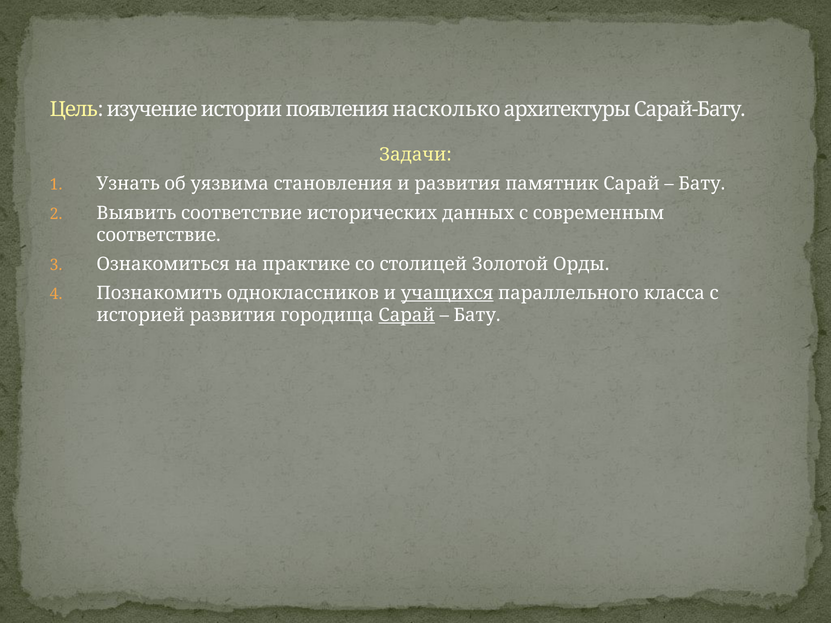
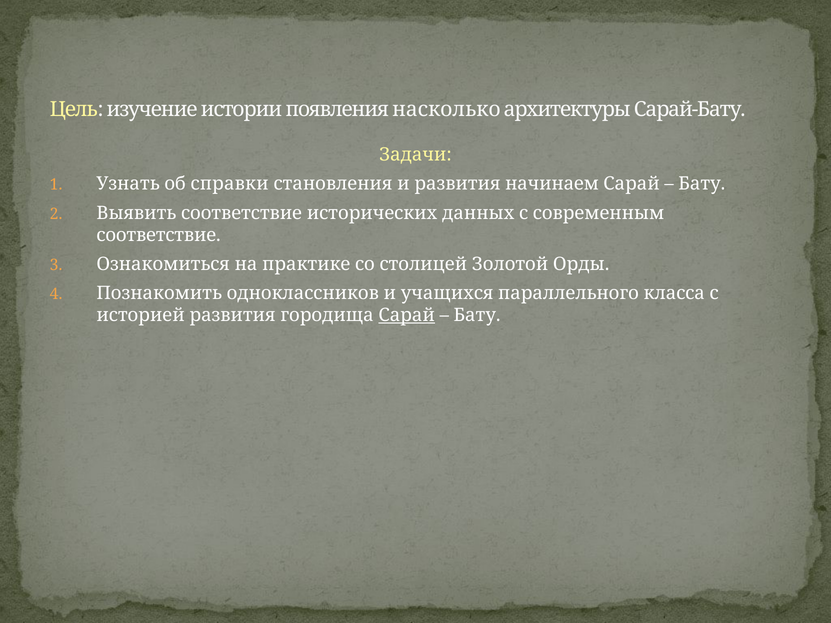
уязвима: уязвима -> справки
памятник: памятник -> начинаем
учащихся underline: present -> none
